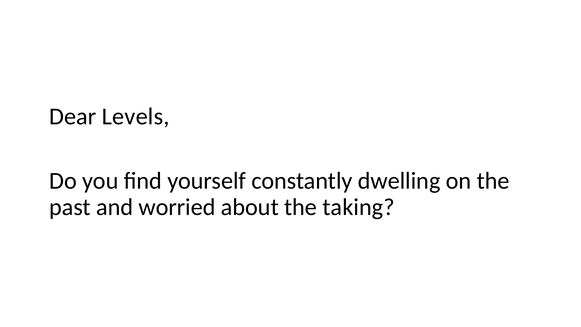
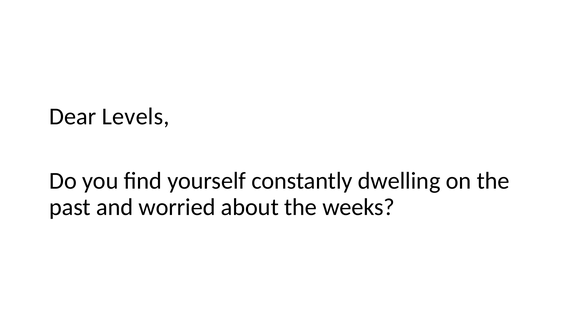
taking: taking -> weeks
